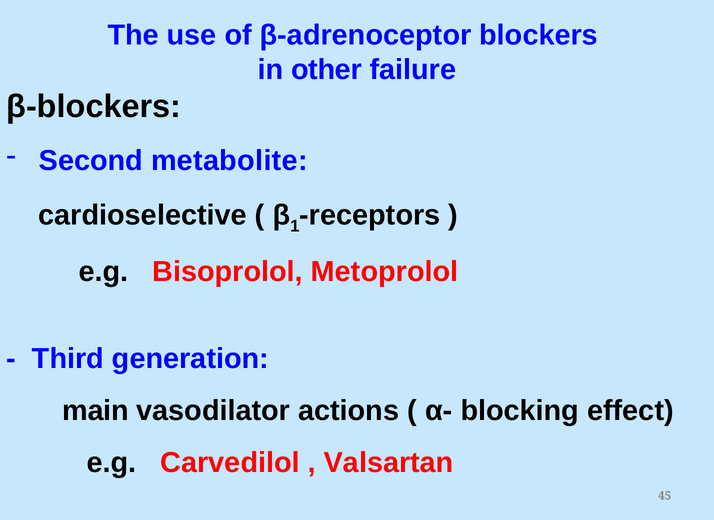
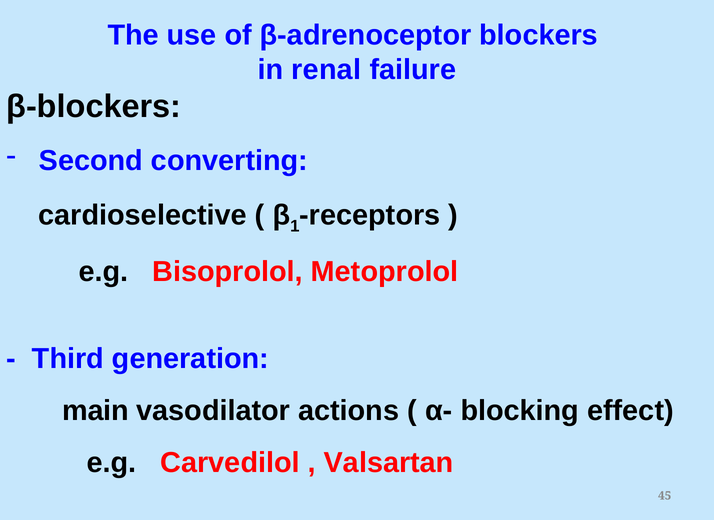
other: other -> renal
metabolite: metabolite -> converting
